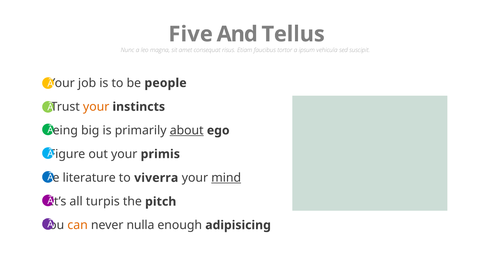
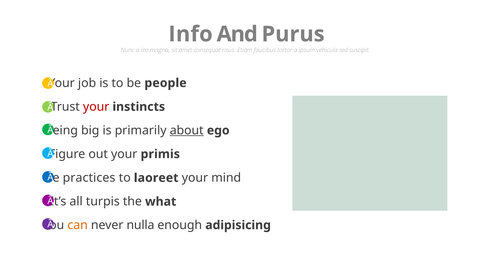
Five: Five -> Info
Tellus: Tellus -> Purus
your at (96, 107) colour: orange -> red
literature: literature -> practices
viverra: viverra -> laoreet
mind underline: present -> none
pitch: pitch -> what
